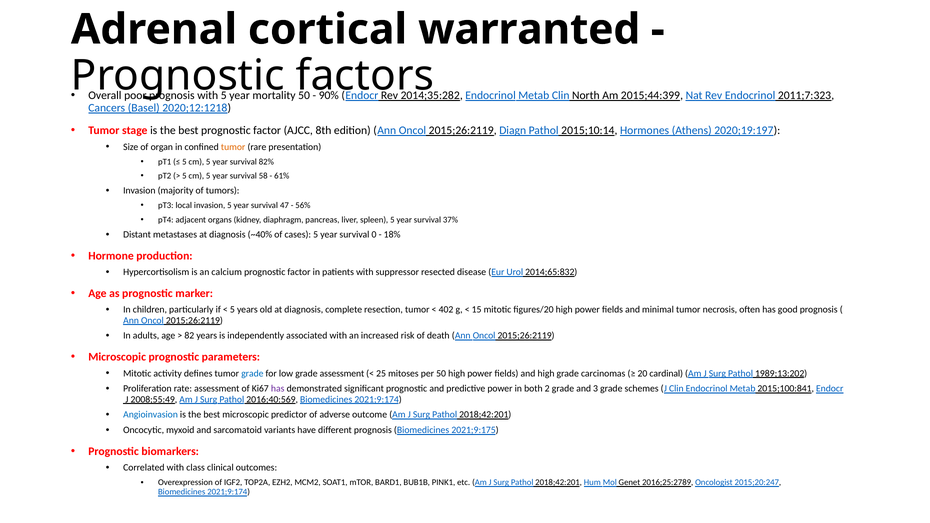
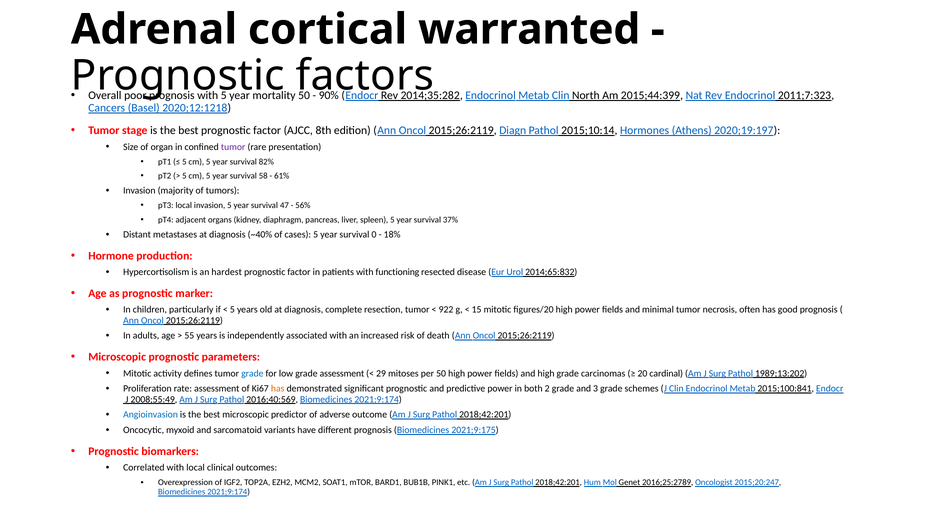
tumor at (233, 147) colour: orange -> purple
calcium: calcium -> hardest
suppressor: suppressor -> functioning
402: 402 -> 922
82: 82 -> 55
25: 25 -> 29
has at (278, 389) colour: purple -> orange
with class: class -> local
